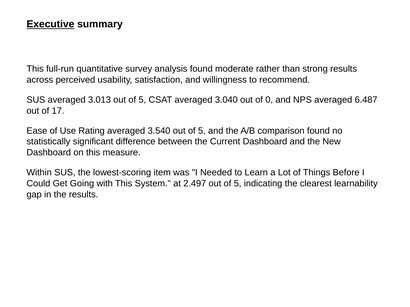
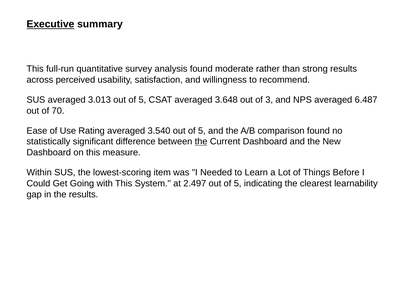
3.040: 3.040 -> 3.648
0: 0 -> 3
17: 17 -> 70
the at (201, 142) underline: none -> present
